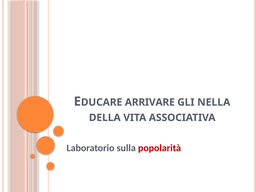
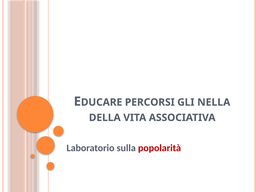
ARRIVARE: ARRIVARE -> PERCORSI
